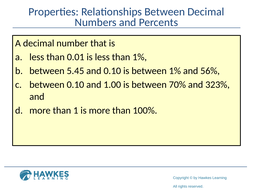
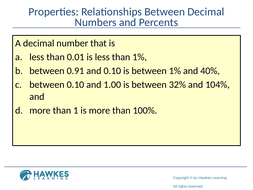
5.45: 5.45 -> 0.91
56%: 56% -> 40%
70%: 70% -> 32%
323%: 323% -> 104%
